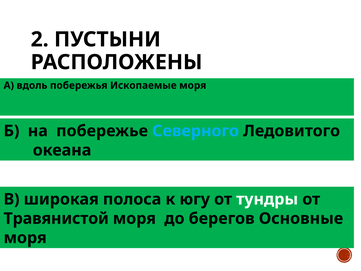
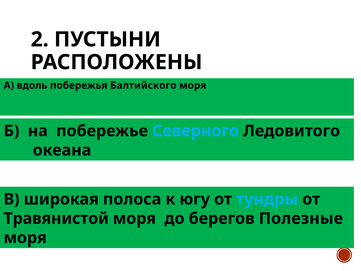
Ископаемые: Ископаемые -> Балтийского
тундры colour: white -> light blue
Основные: Основные -> Полезные
